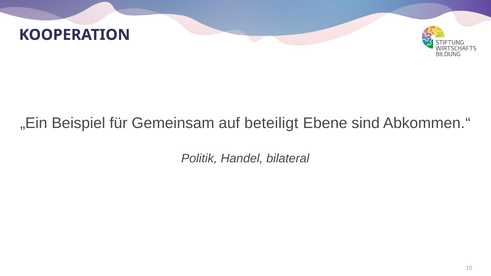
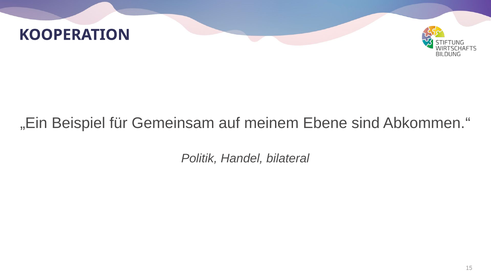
beteiligt: beteiligt -> meinem
